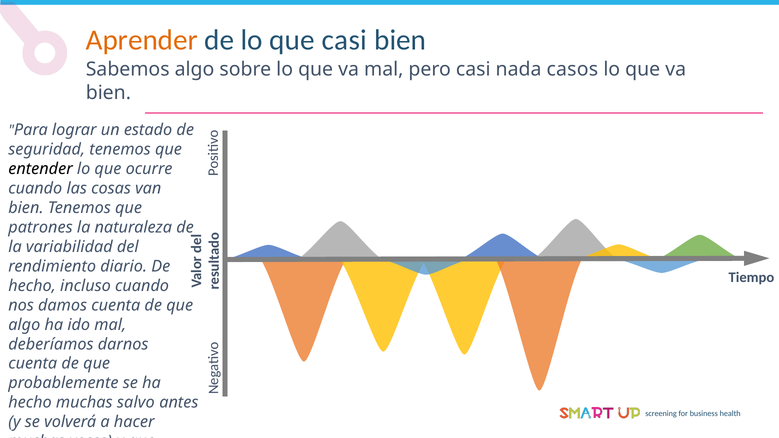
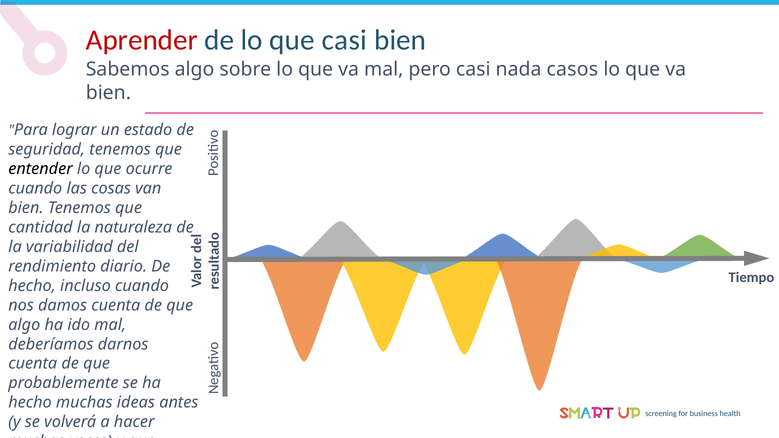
Aprender colour: orange -> red
patrones: patrones -> cantidad
salvo: salvo -> ideas
